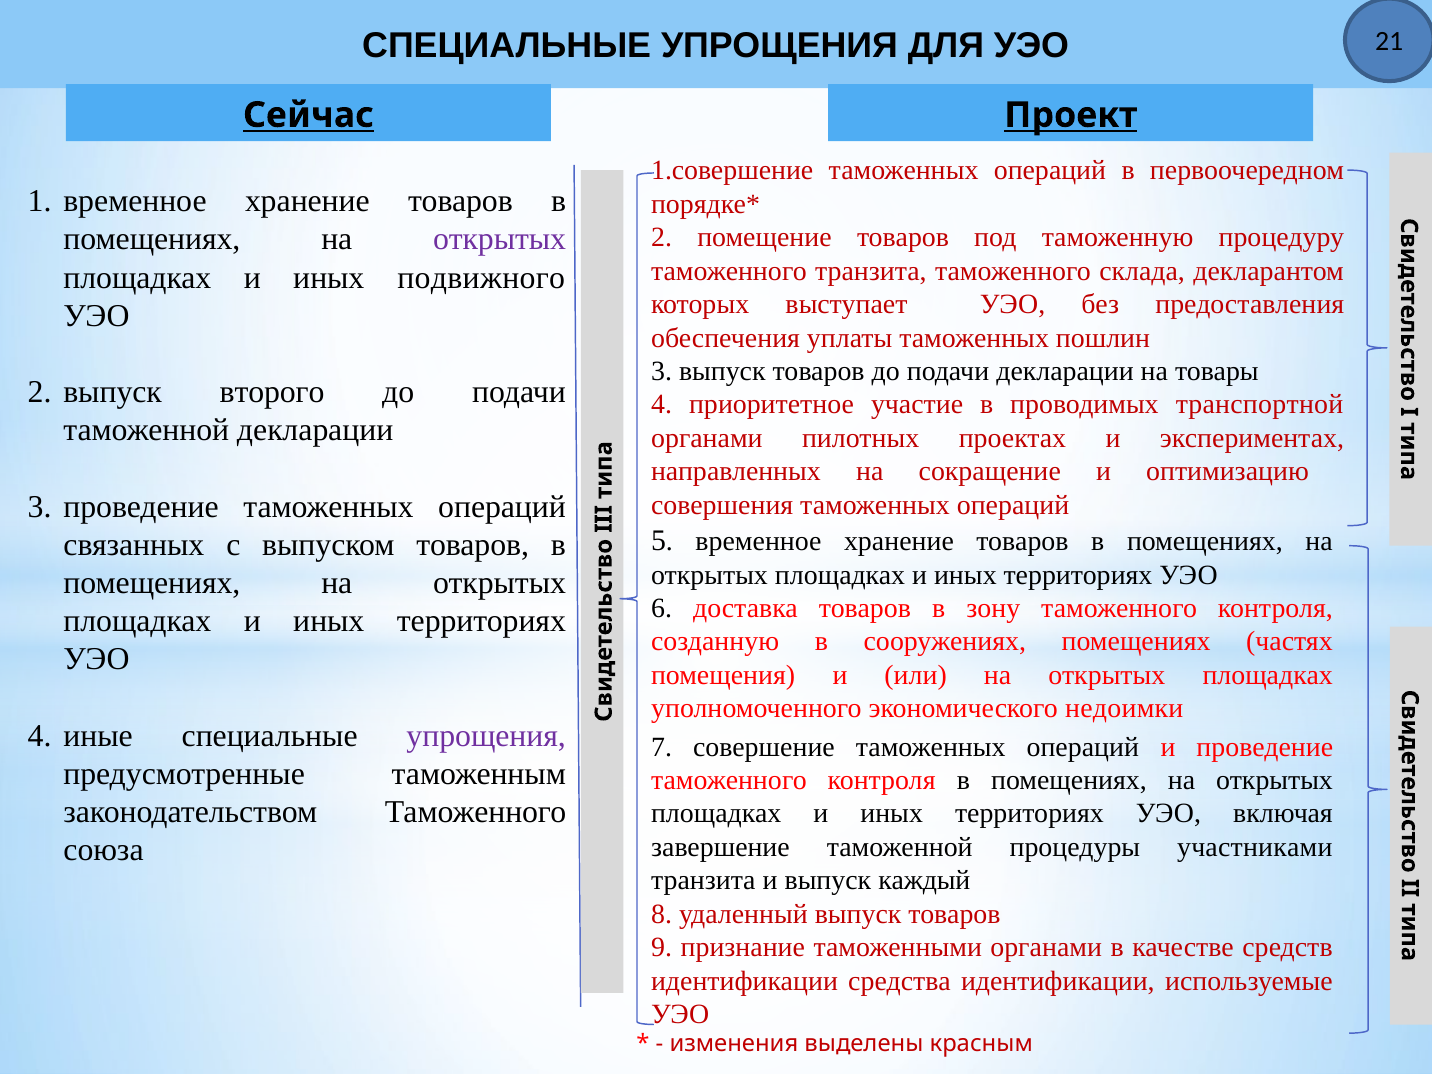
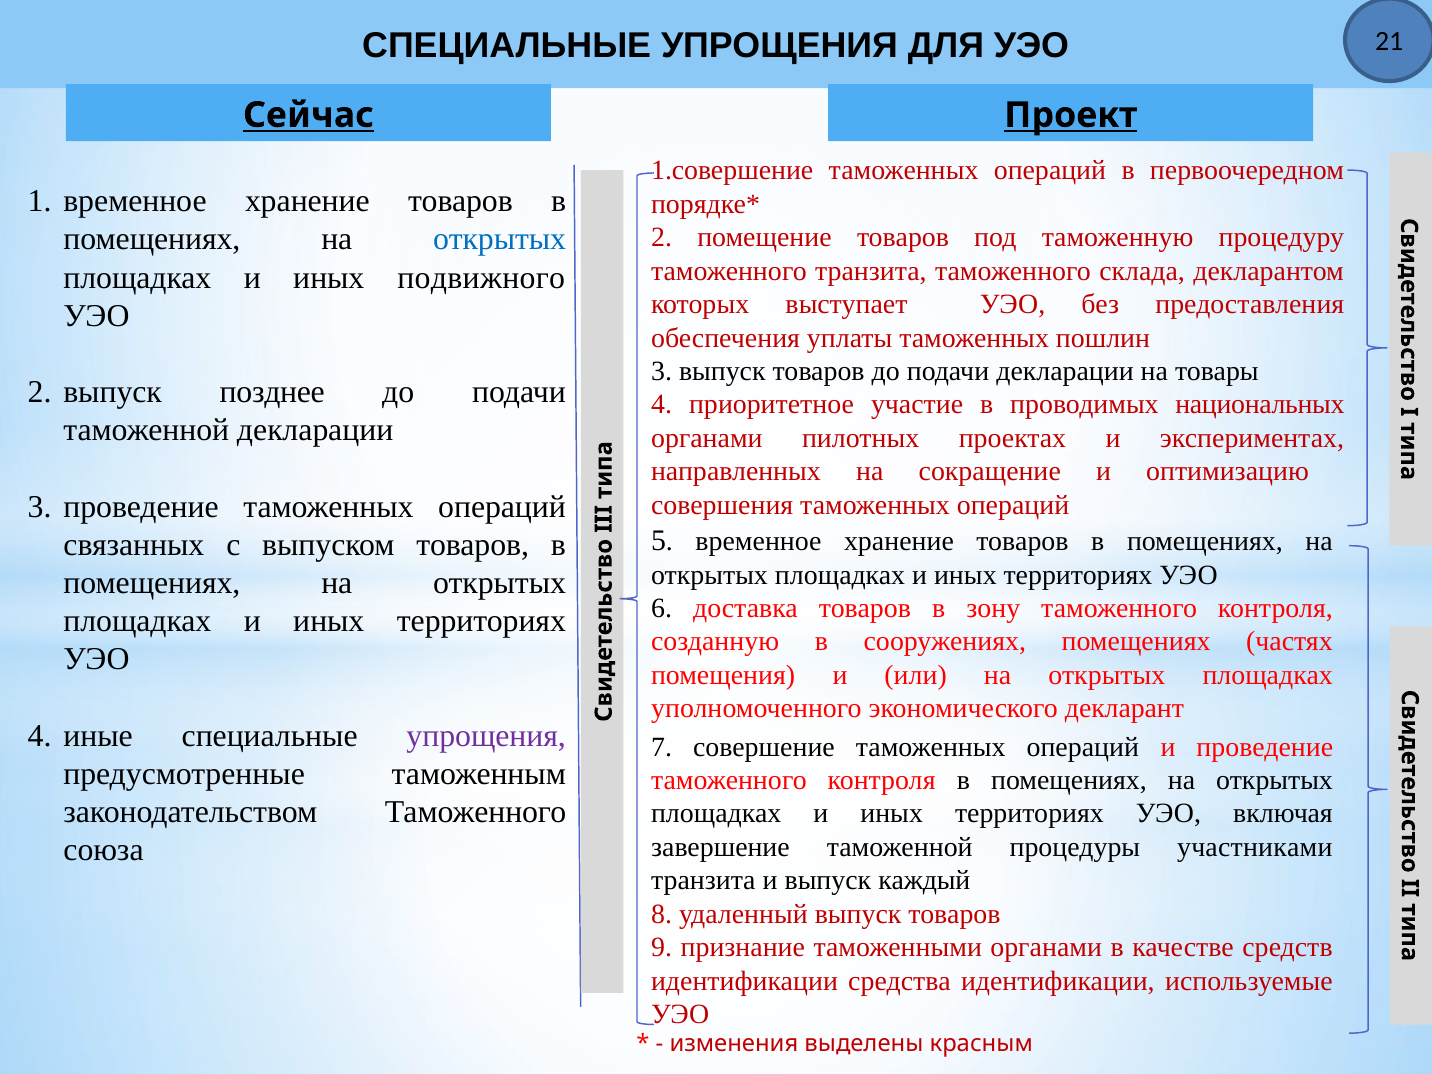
открытых at (500, 239) colour: purple -> blue
второго: второго -> позднее
транспортной: транспортной -> национальных
недоимки: недоимки -> декларант
